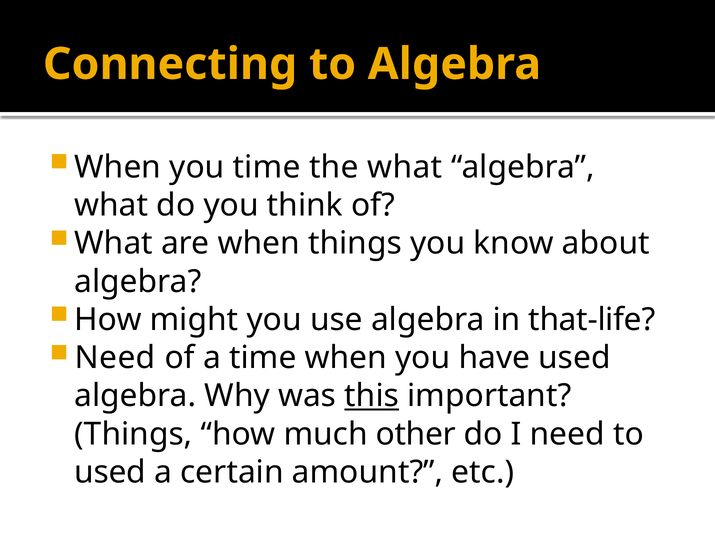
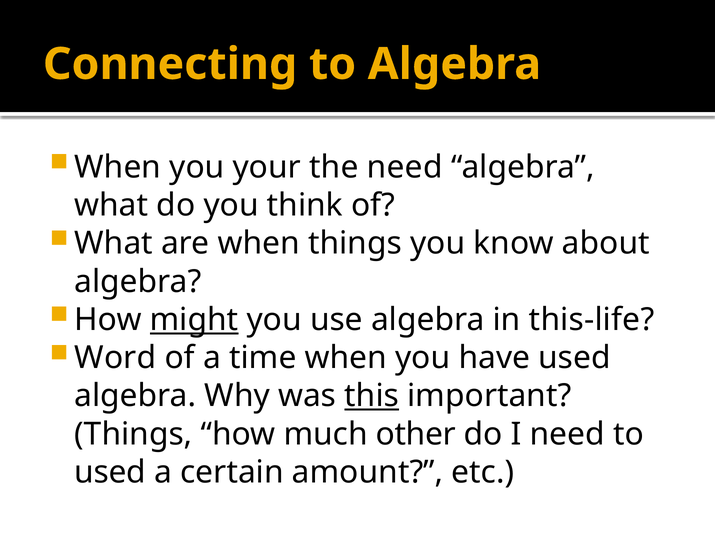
you time: time -> your
the what: what -> need
might underline: none -> present
that-life: that-life -> this-life
Need at (115, 358): Need -> Word
